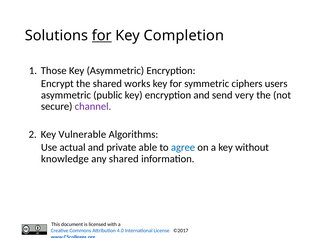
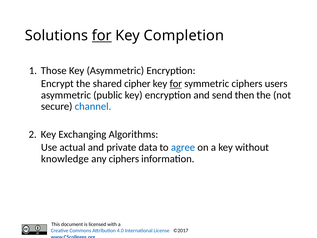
works: works -> cipher
for at (176, 84) underline: none -> present
very: very -> then
channel colour: purple -> blue
Vulnerable: Vulnerable -> Exchanging
able: able -> data
any shared: shared -> ciphers
